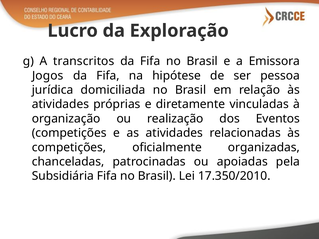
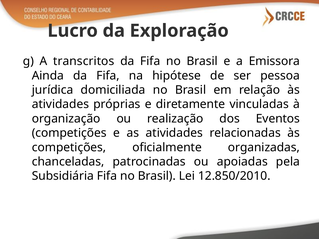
Jogos: Jogos -> Ainda
17.350/2010: 17.350/2010 -> 12.850/2010
